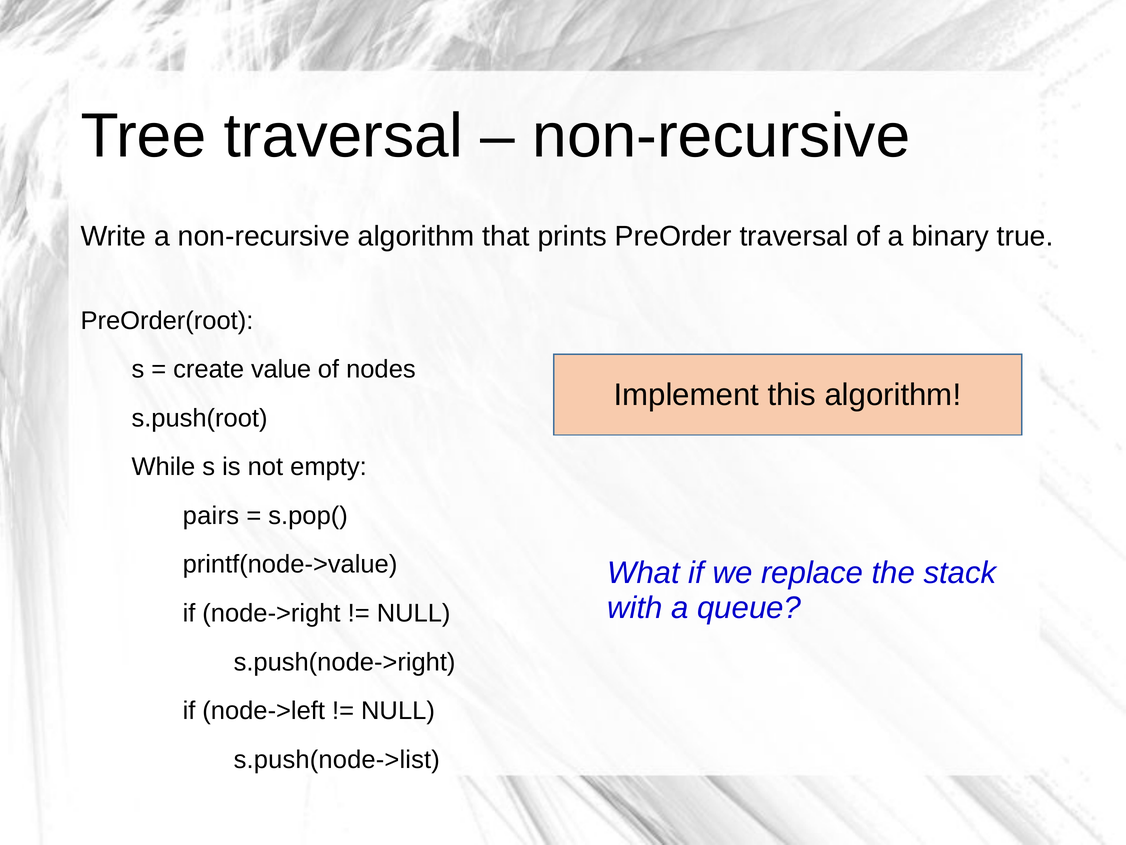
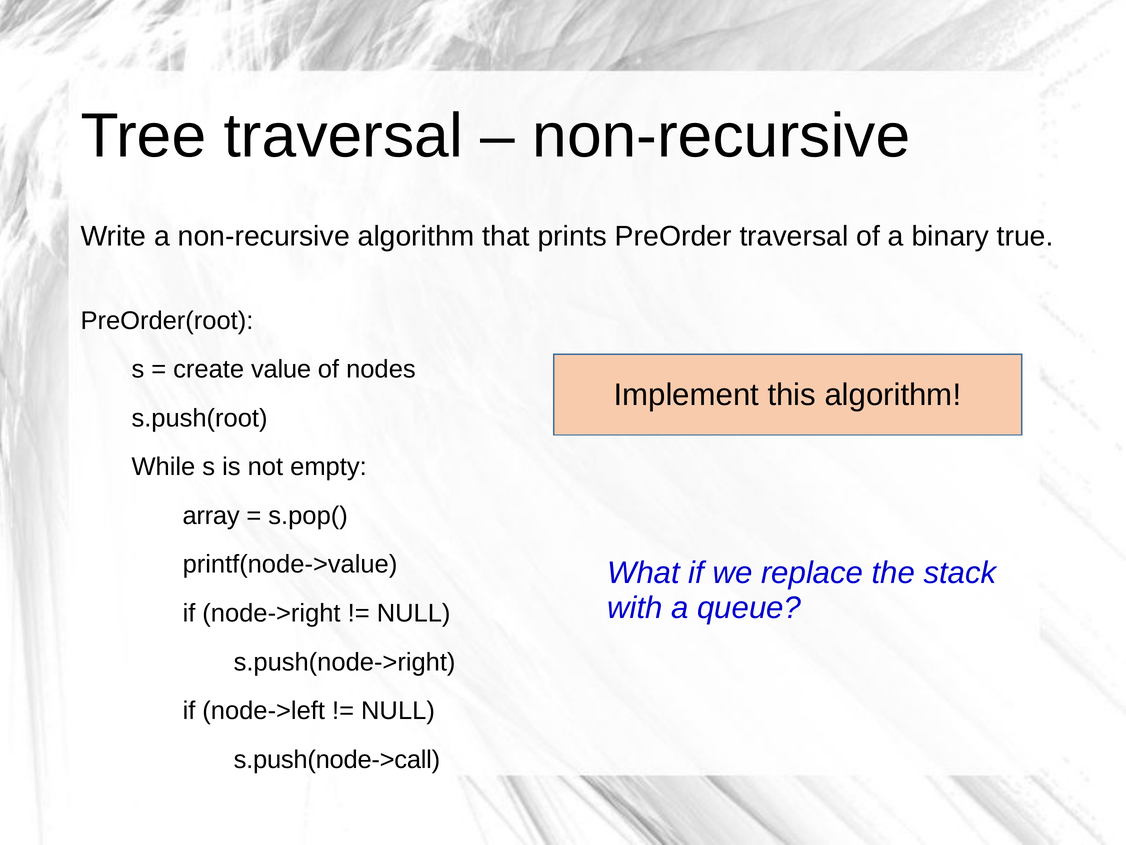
pairs: pairs -> array
s.push(node->list: s.push(node->list -> s.push(node->call
